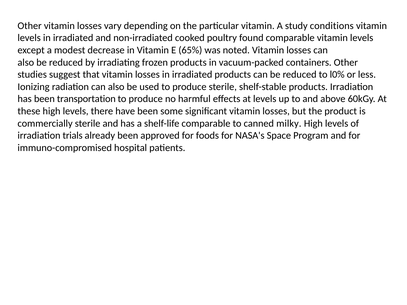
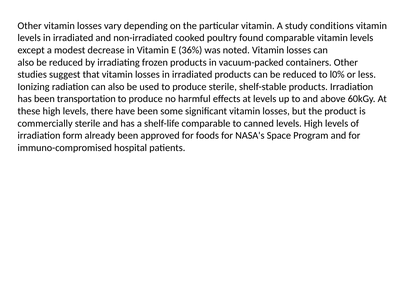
65%: 65% -> 36%
canned milky: milky -> levels
trials: trials -> form
